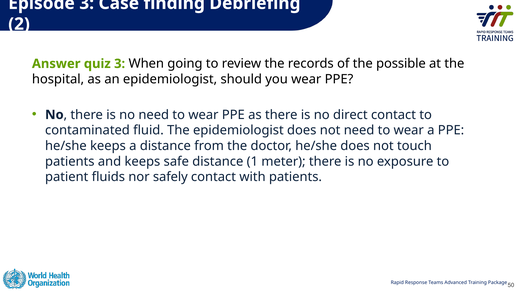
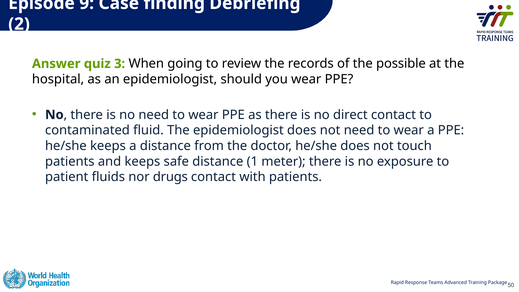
Episode 3: 3 -> 9
safely: safely -> drugs
